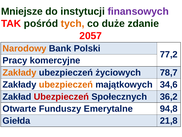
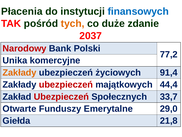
Mniejsze: Mniejsze -> Płacenia
finansowych colour: purple -> blue
2057: 2057 -> 2037
Narodowy colour: orange -> red
Pracy: Pracy -> Unika
78,7: 78,7 -> 91,4
ubezpieczeń at (66, 84) colour: orange -> red
34,6: 34,6 -> 44,4
36,2: 36,2 -> 33,7
94,8: 94,8 -> 29,0
